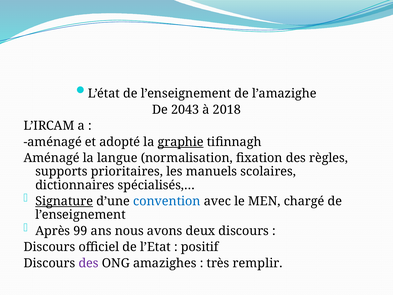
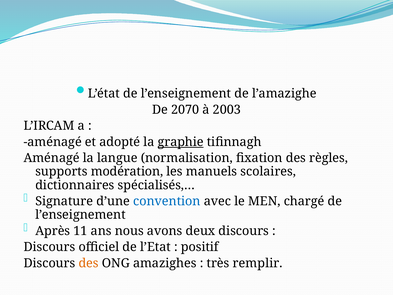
2043: 2043 -> 2070
2018: 2018 -> 2003
prioritaires: prioritaires -> modération
Signature underline: present -> none
99: 99 -> 11
des at (89, 263) colour: purple -> orange
